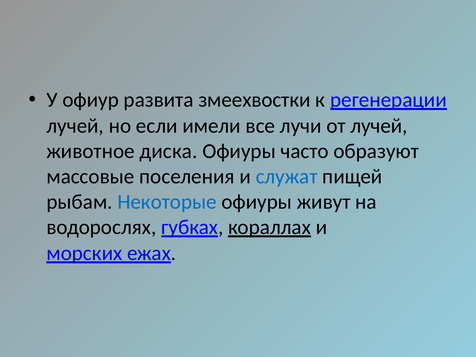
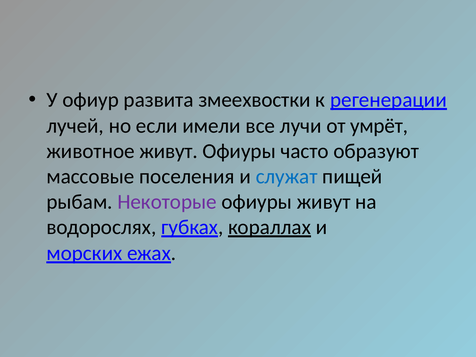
от лучей: лучей -> умрёт
животное диска: диска -> живут
Некоторые colour: blue -> purple
